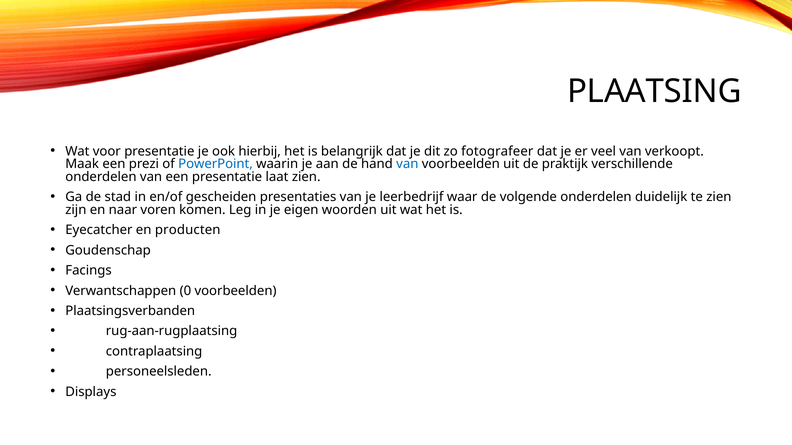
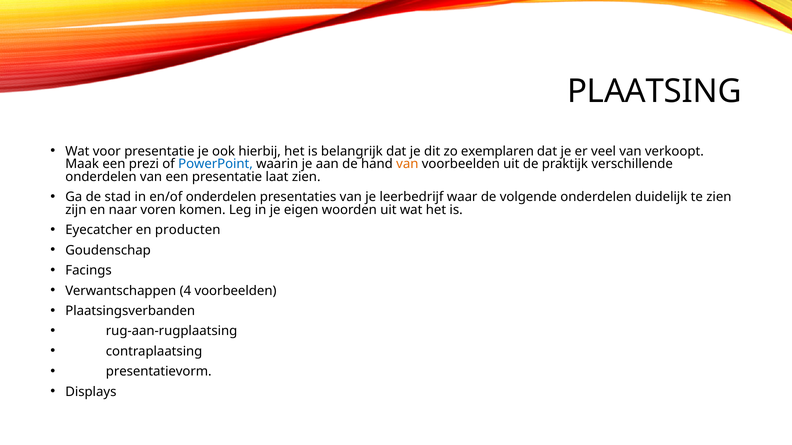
fotografeer: fotografeer -> exemplaren
van at (407, 164) colour: blue -> orange
en/of gescheiden: gescheiden -> onderdelen
0: 0 -> 4
personeelsleden: personeelsleden -> presentatievorm
